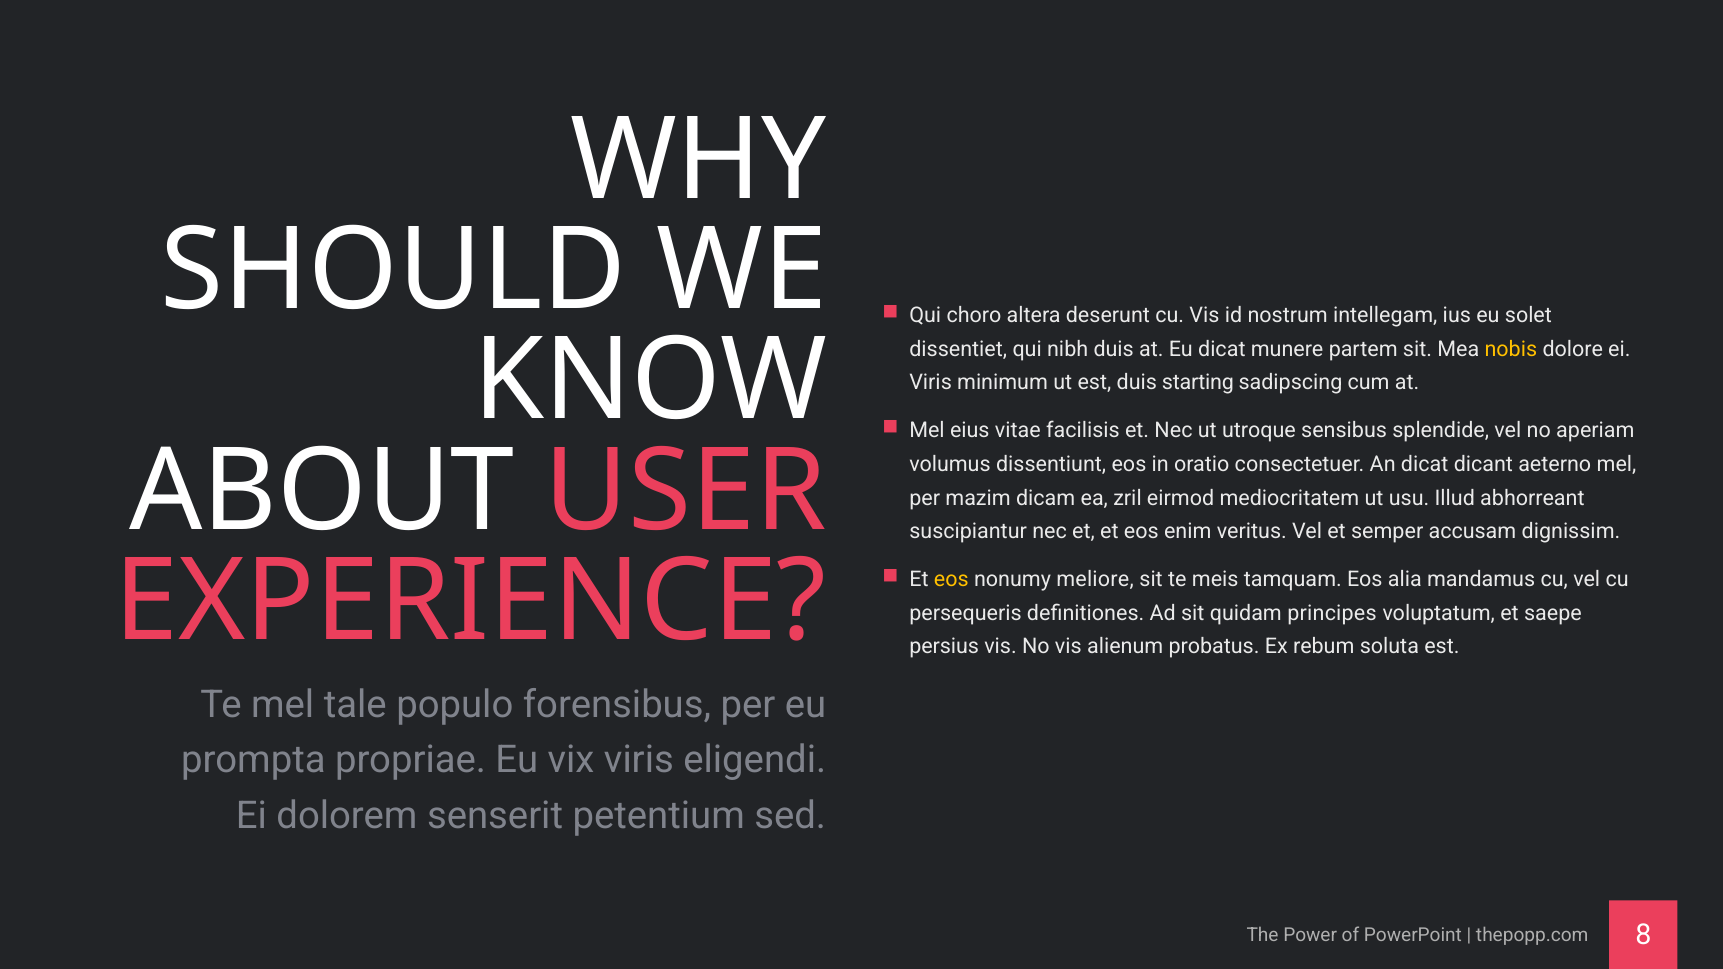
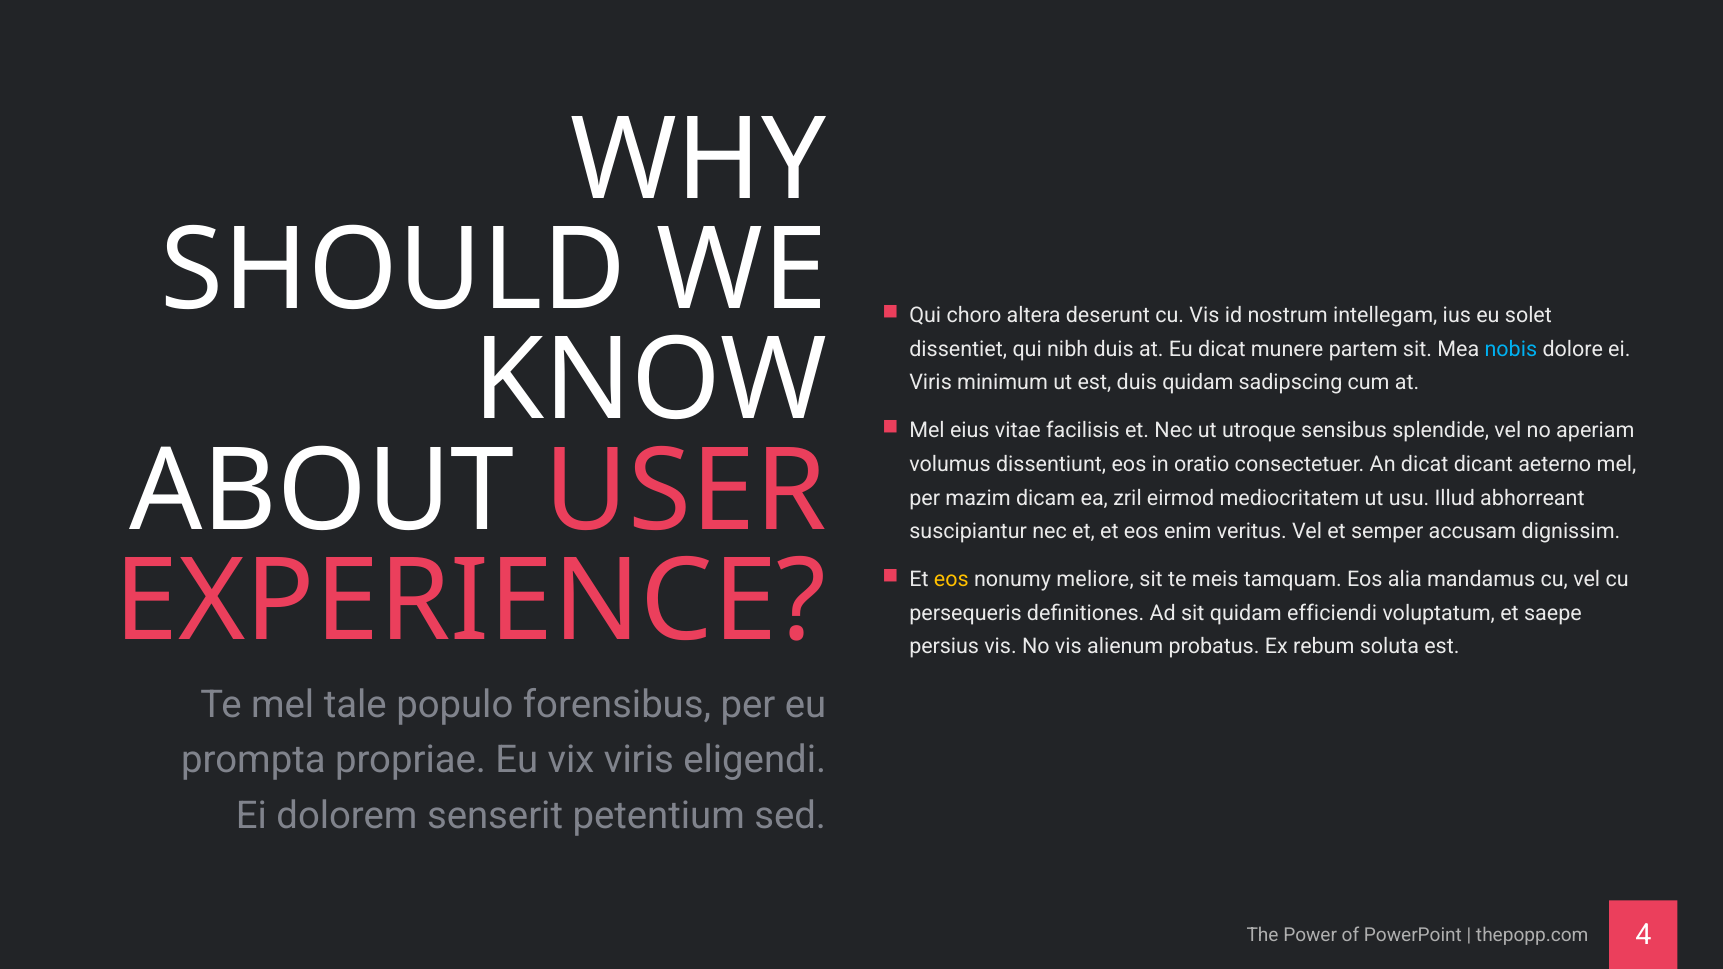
nobis colour: yellow -> light blue
duis starting: starting -> quidam
principes: principes -> efficiendi
8: 8 -> 4
